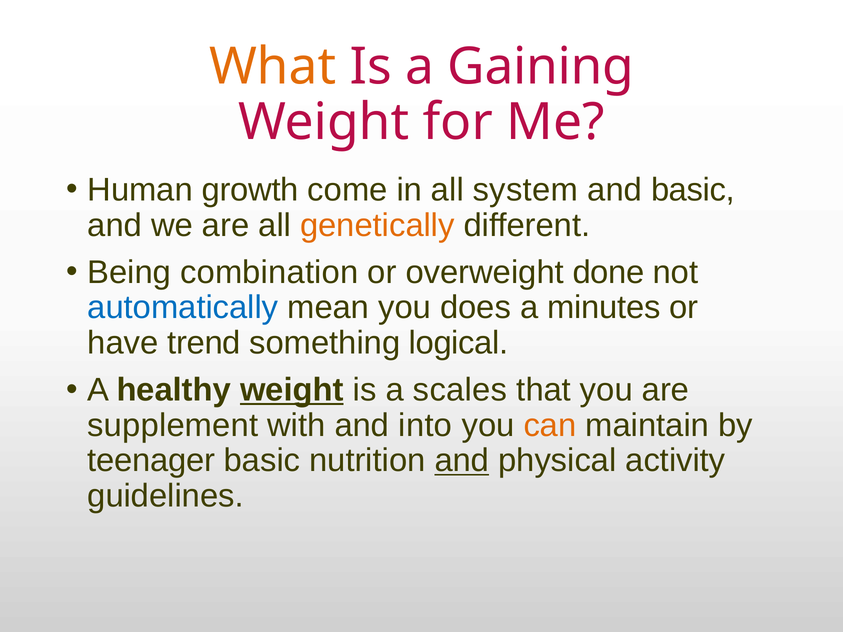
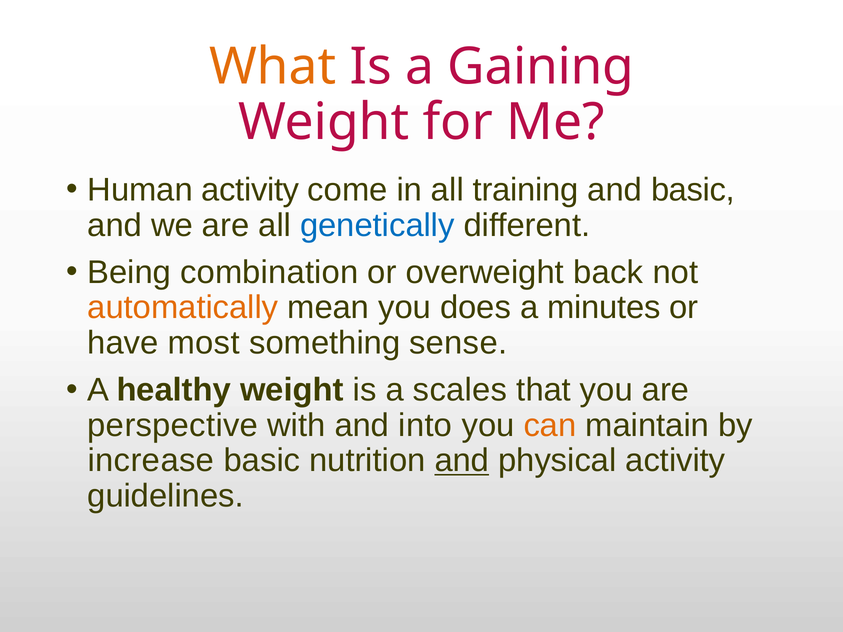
Human growth: growth -> activity
system: system -> training
genetically colour: orange -> blue
done: done -> back
automatically colour: blue -> orange
trend: trend -> most
logical: logical -> sense
weight at (292, 390) underline: present -> none
supplement: supplement -> perspective
teenager: teenager -> increase
